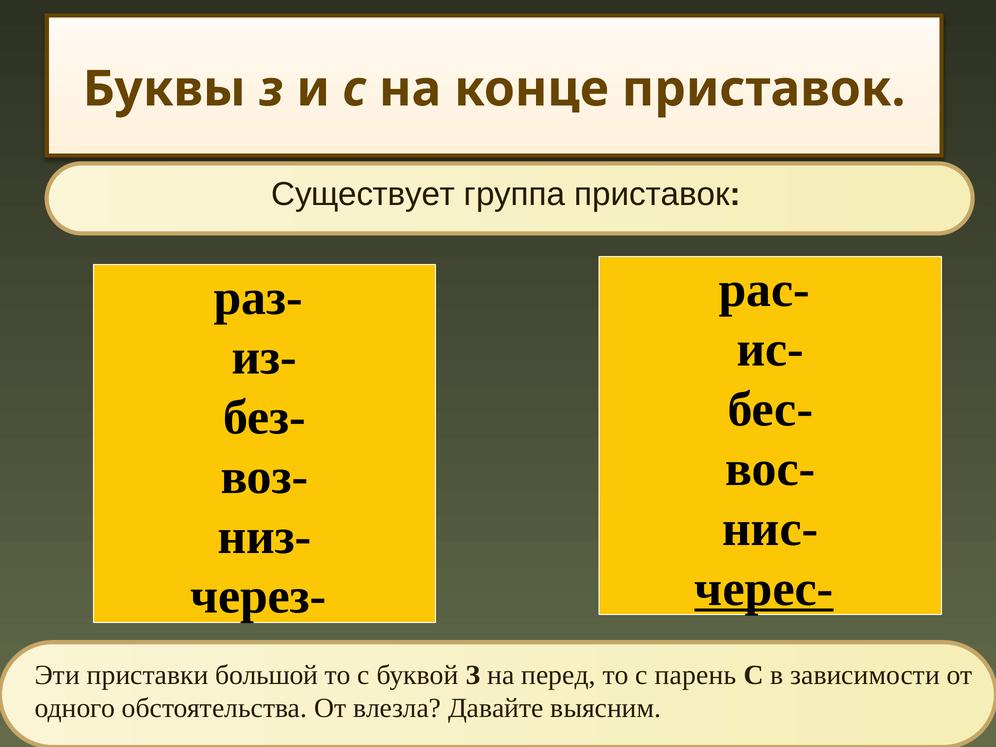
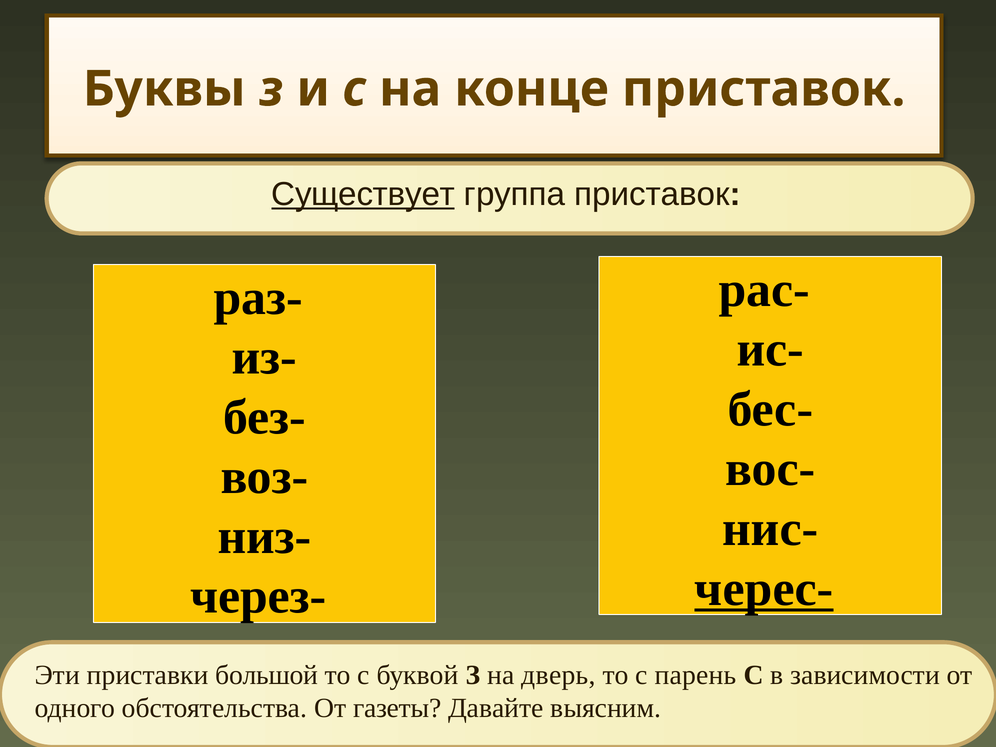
Существует underline: none -> present
перед: перед -> дверь
влезла: влезла -> газеты
